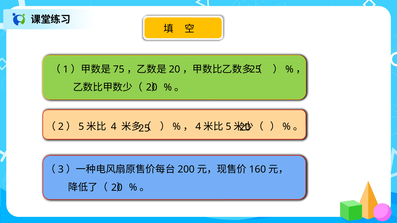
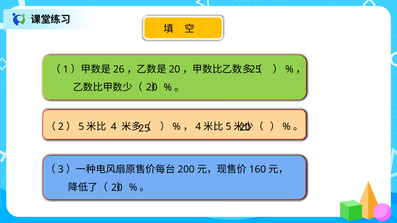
75: 75 -> 26
